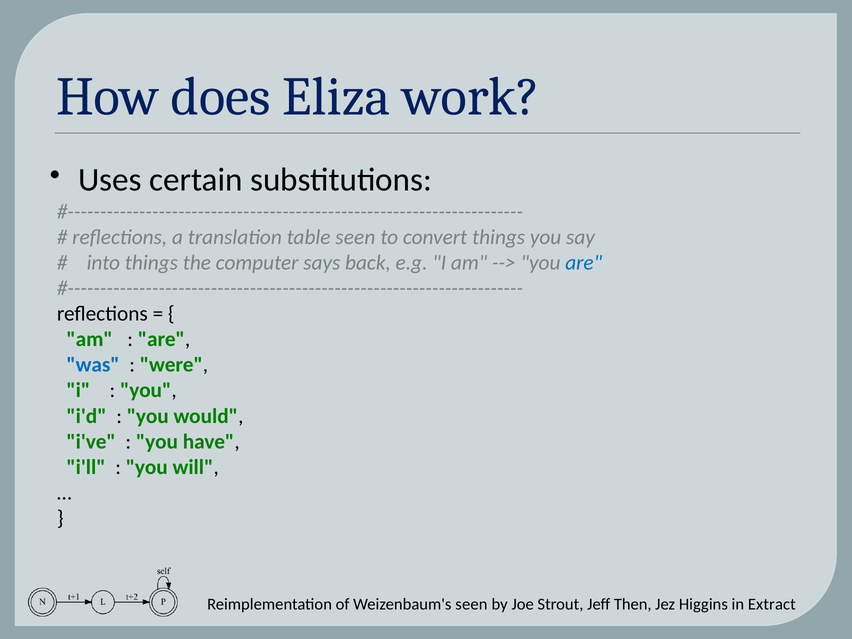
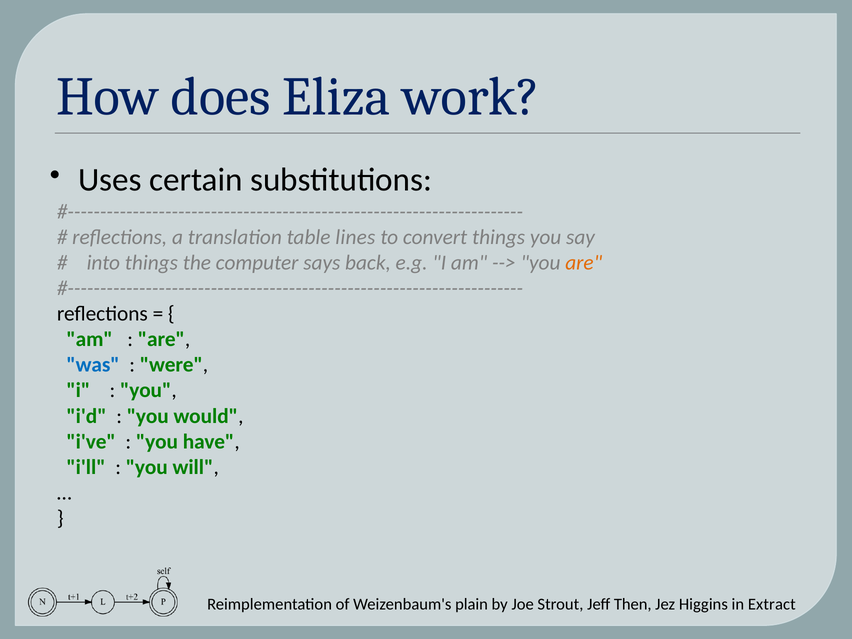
table seen: seen -> lines
are at (584, 263) colour: blue -> orange
Weizenbaum's seen: seen -> plain
